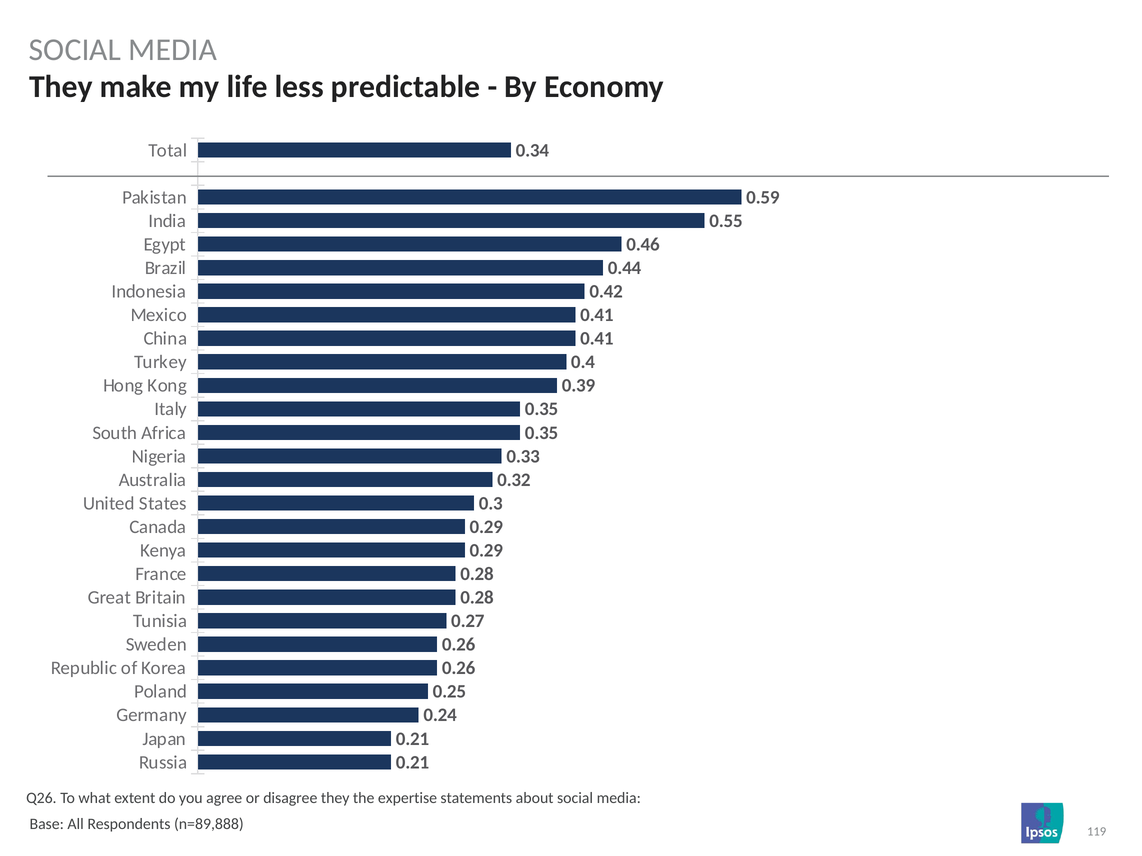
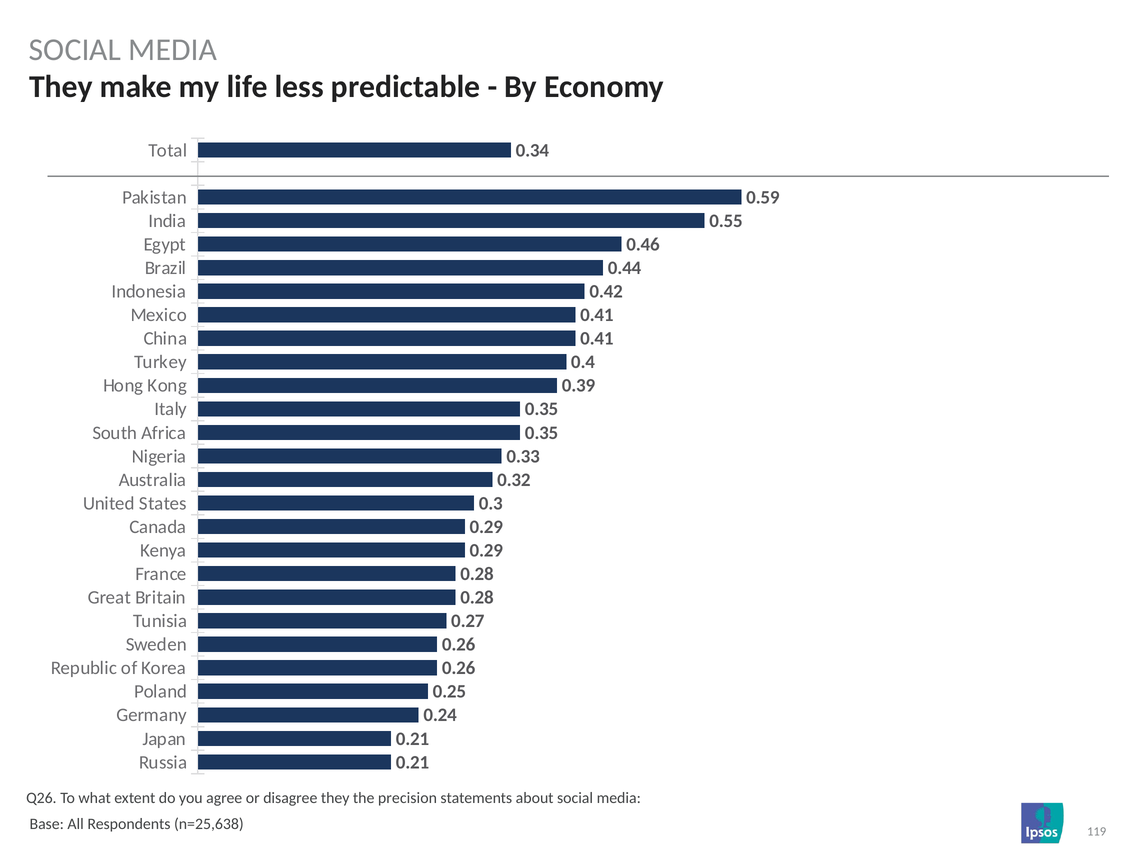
expertise: expertise -> precision
n=89,888: n=89,888 -> n=25,638
